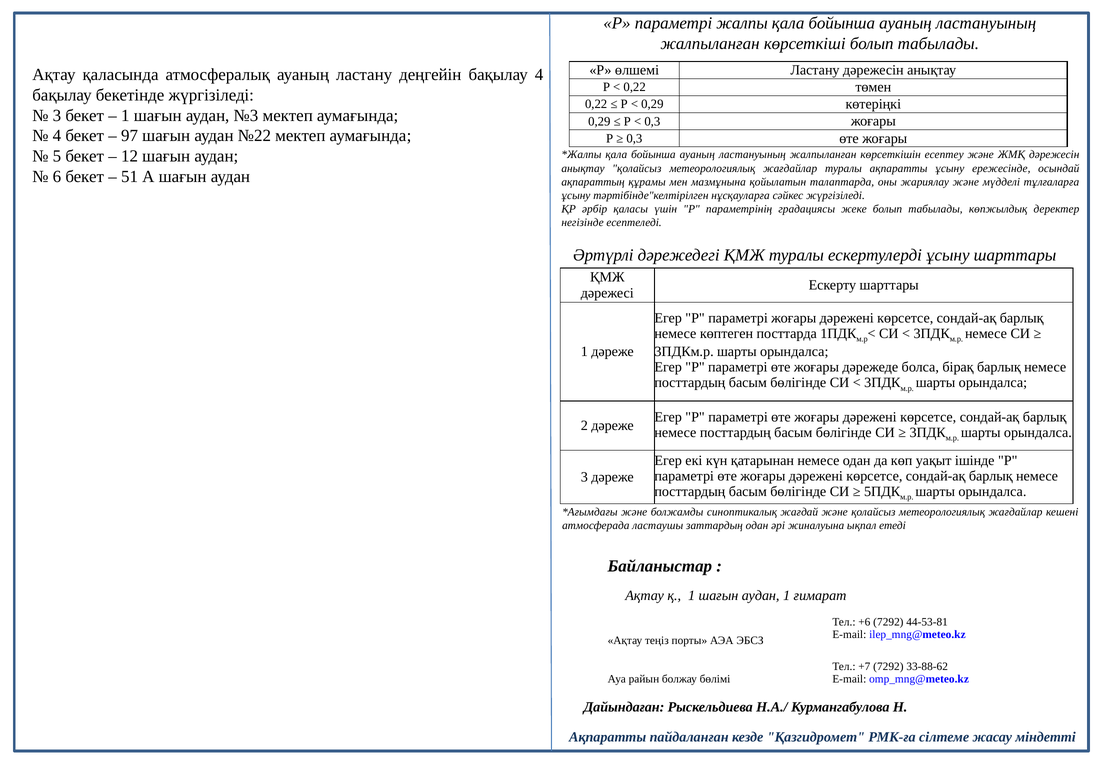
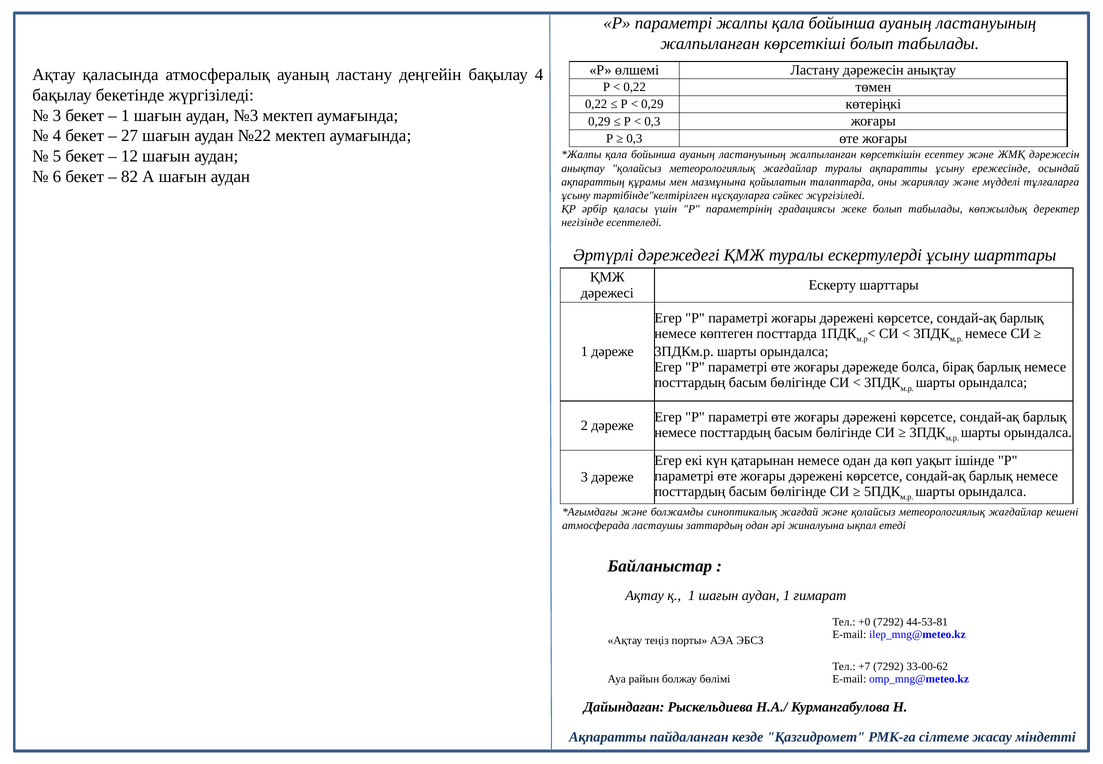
97: 97 -> 27
51: 51 -> 82
+6: +6 -> +0
33-88-62: 33-88-62 -> 33-00-62
